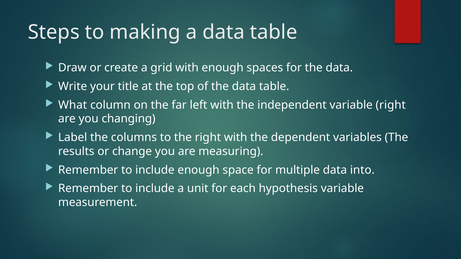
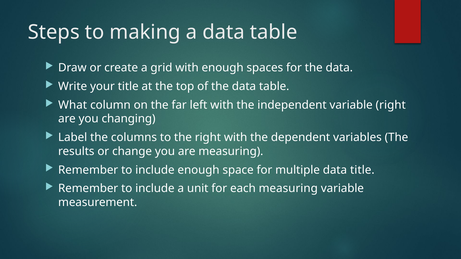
data into: into -> title
each hypothesis: hypothesis -> measuring
